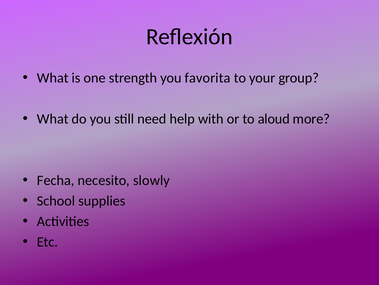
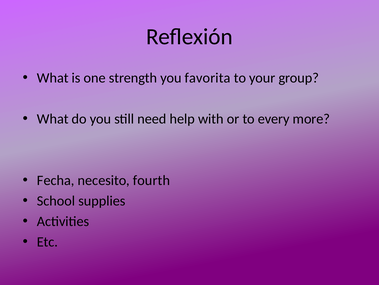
aloud: aloud -> every
slowly: slowly -> fourth
